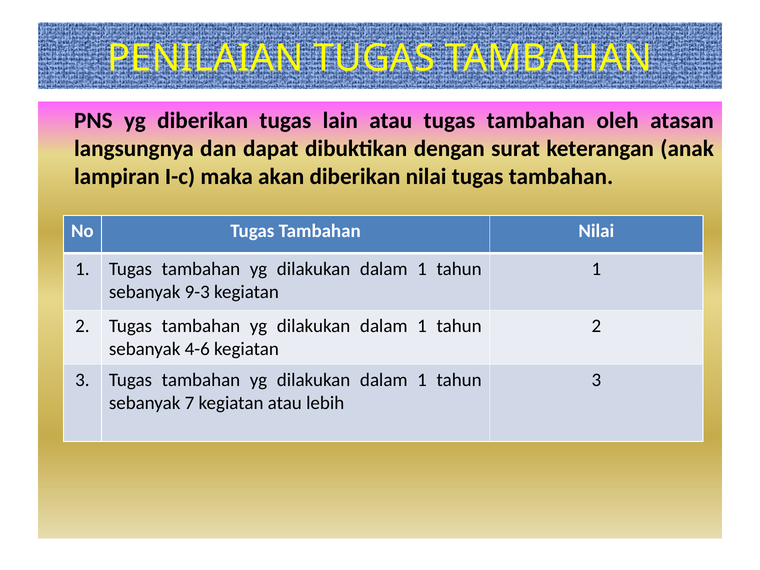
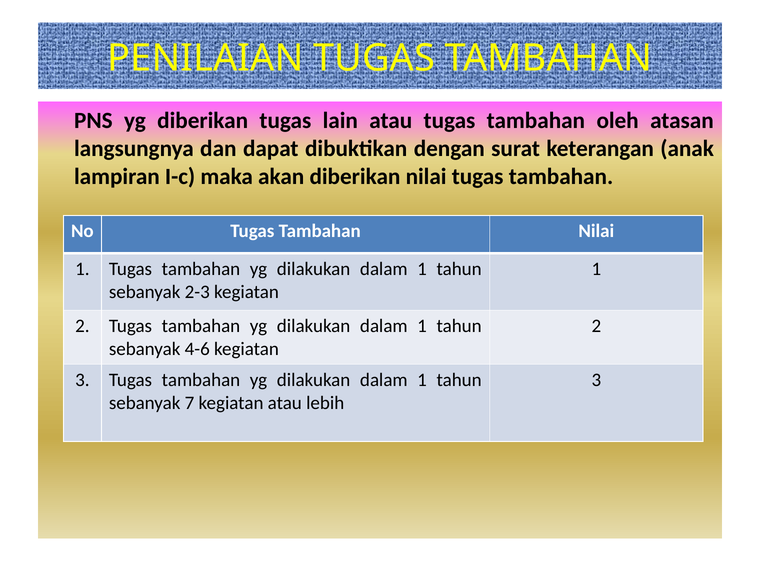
9-3: 9-3 -> 2-3
